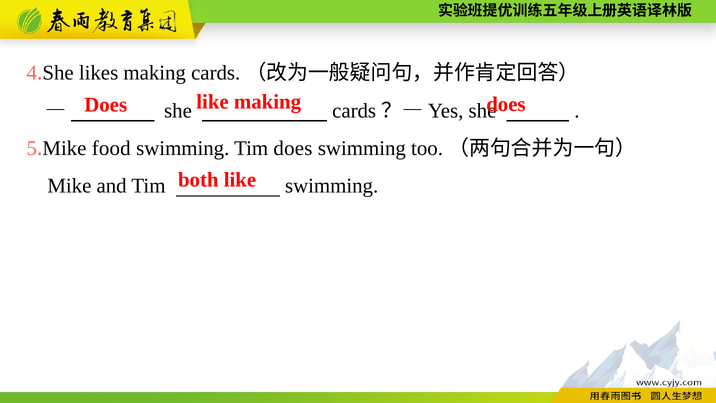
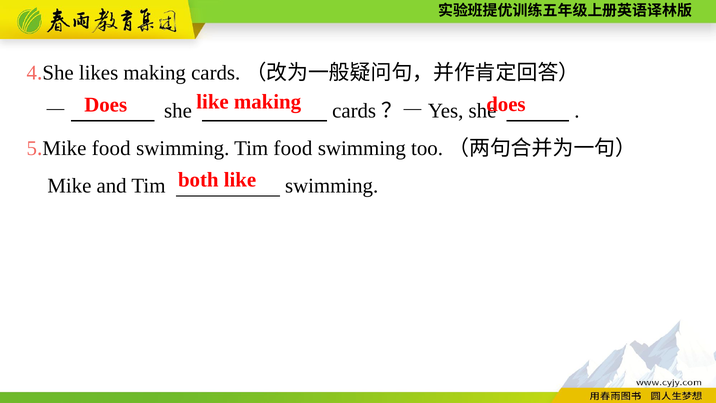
Tim does: does -> food
